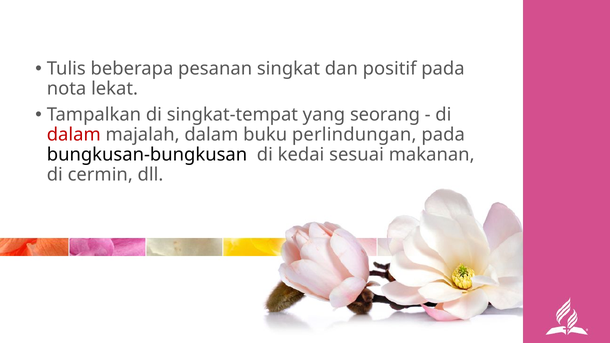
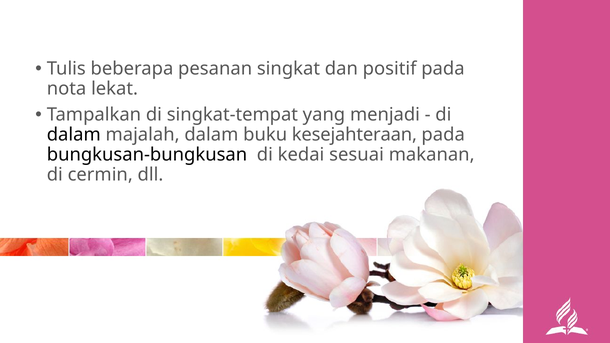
seorang: seorang -> menjadi
dalam at (74, 135) colour: red -> black
perlindungan: perlindungan -> kesejahteraan
